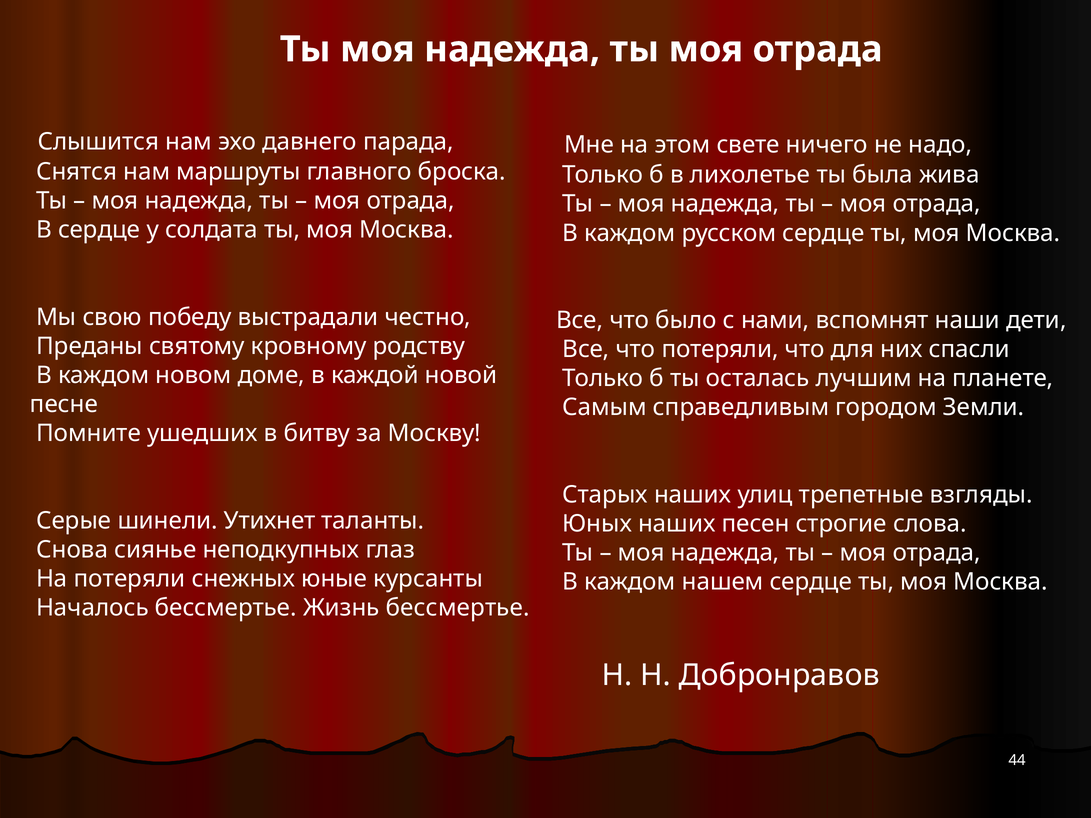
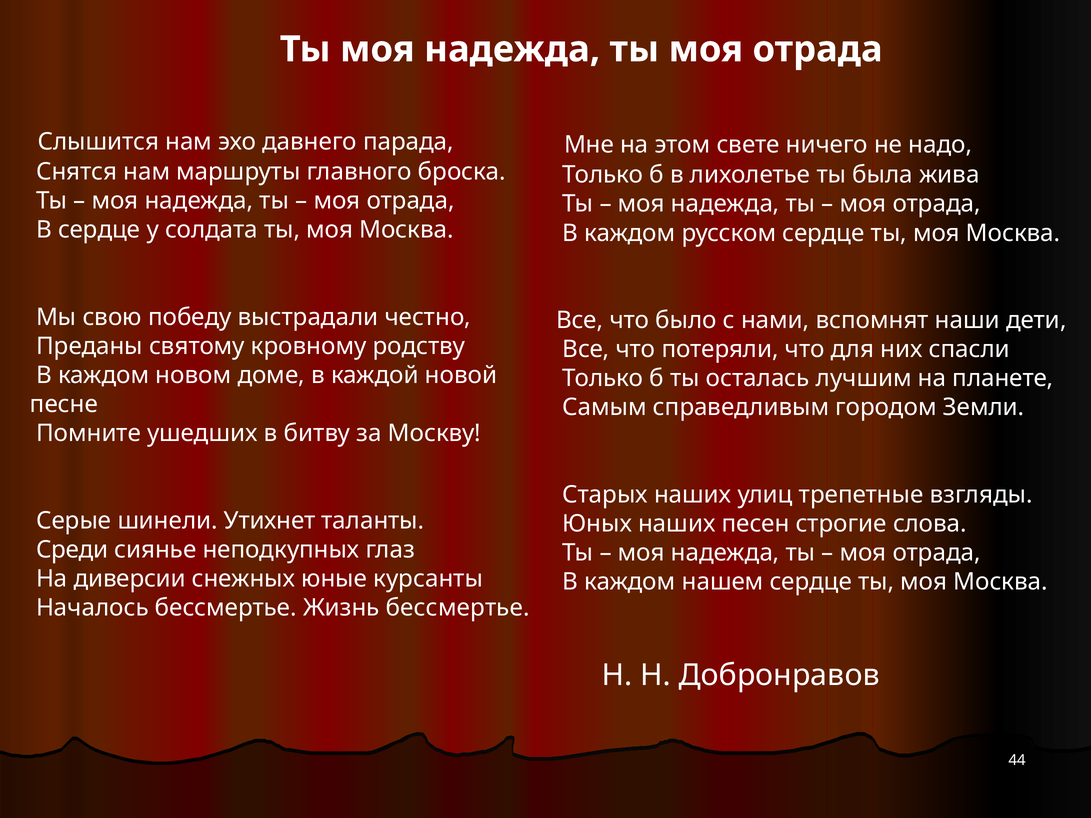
Снова: Снова -> Среди
На потеряли: потеряли -> диверсии
